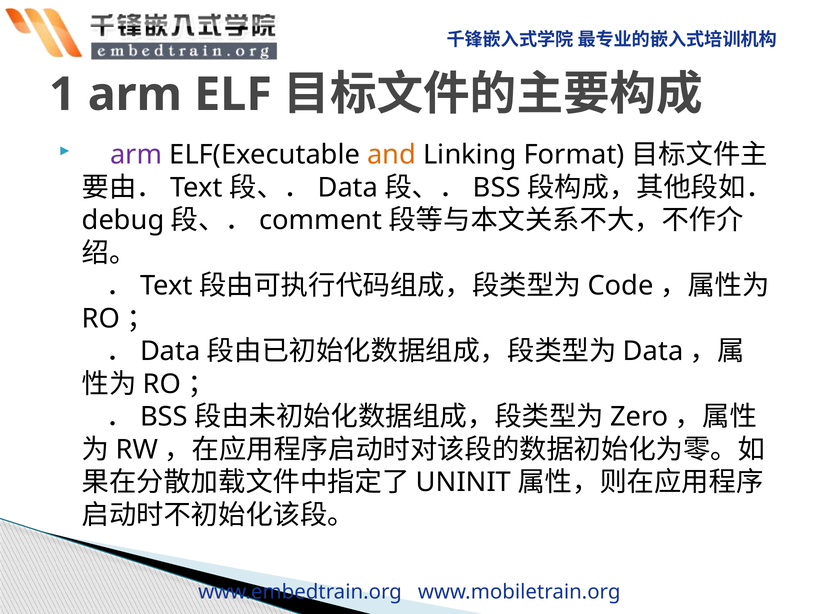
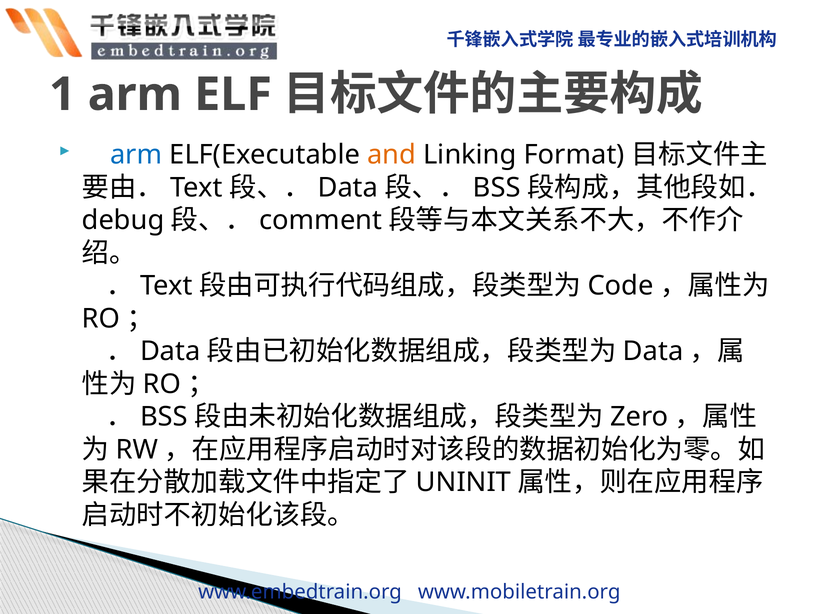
arm at (136, 155) colour: purple -> blue
